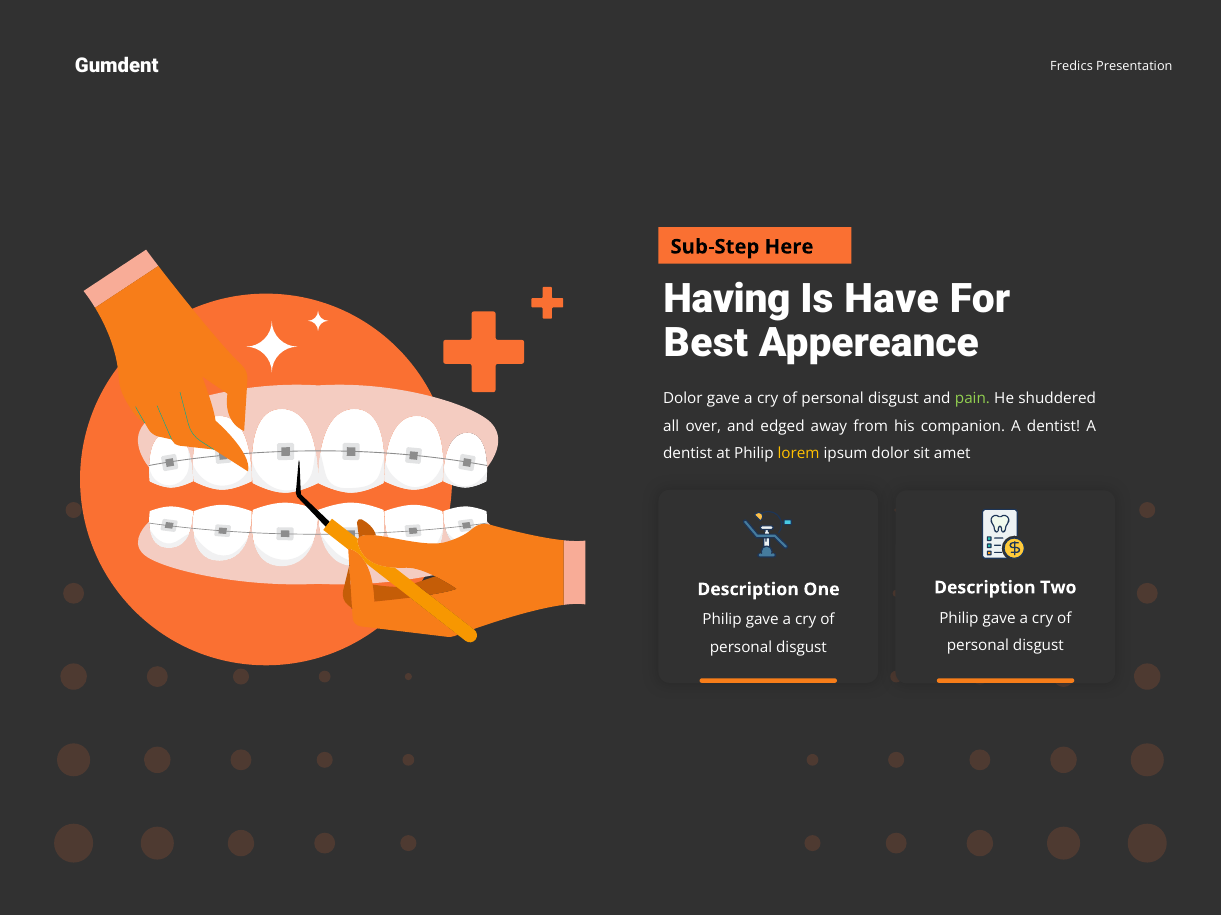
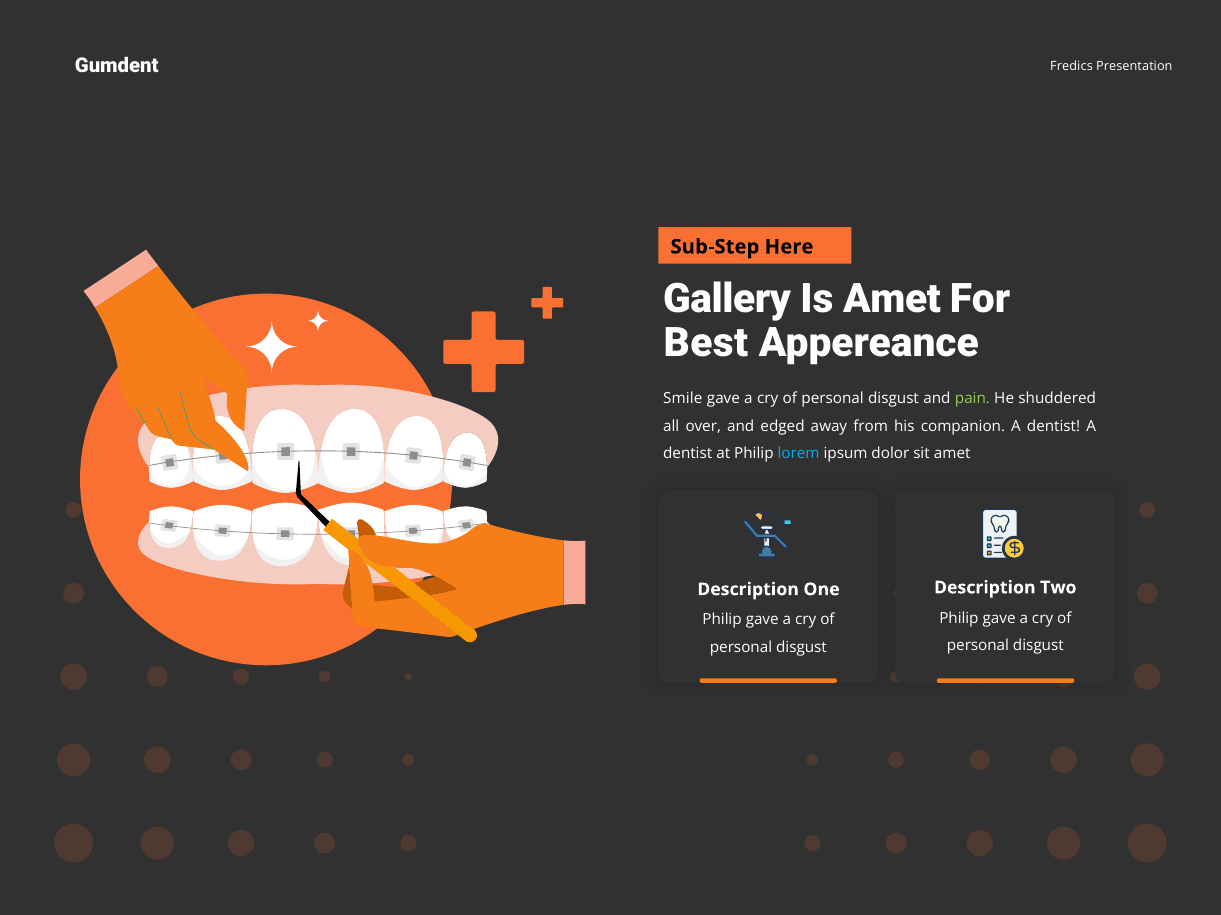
Having: Having -> Gallery
Is Have: Have -> Amet
Dolor at (683, 399): Dolor -> Smile
lorem colour: yellow -> light blue
